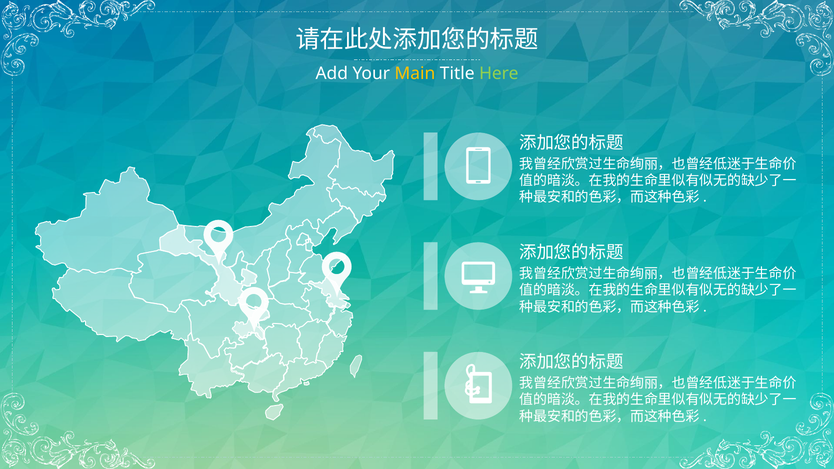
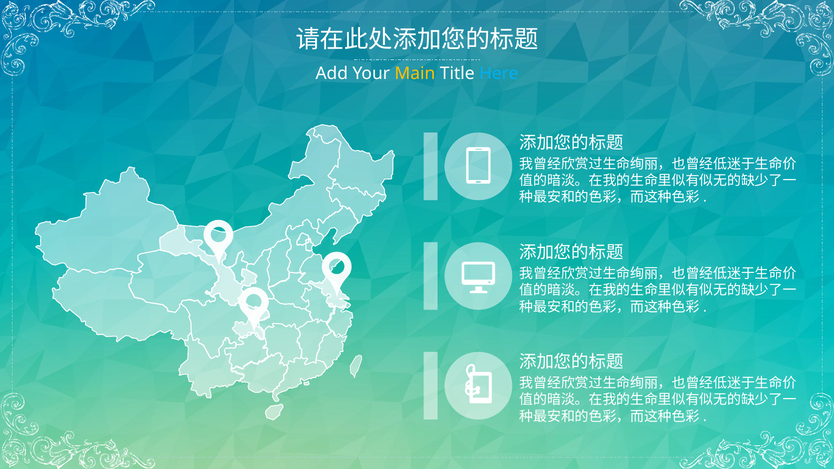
Here colour: light green -> light blue
